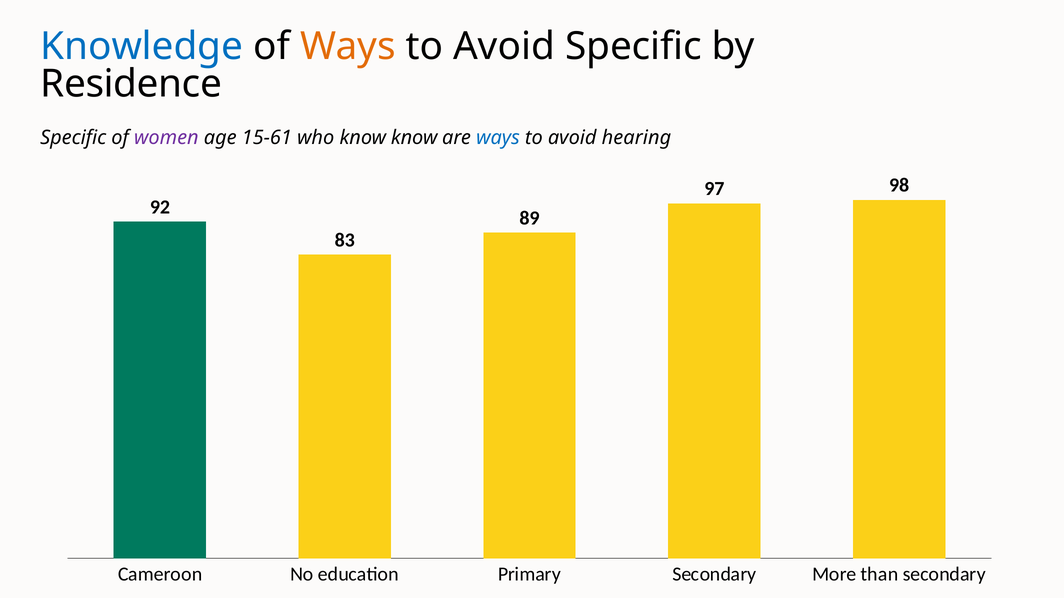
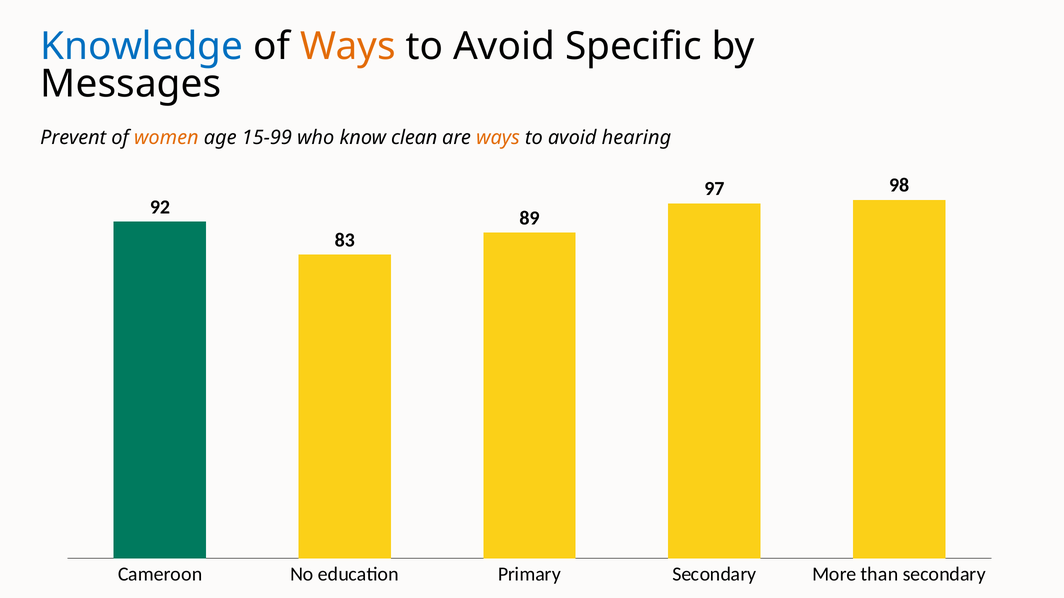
Residence: Residence -> Messages
Specific at (73, 138): Specific -> Prevent
women colour: purple -> orange
15-61: 15-61 -> 15-99
know know: know -> clean
ways at (498, 138) colour: blue -> orange
